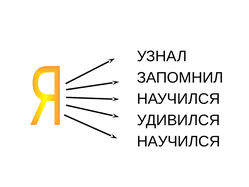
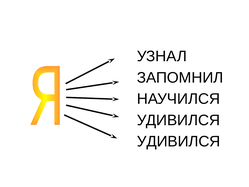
НАУЧИЛСЯ at (179, 141): НАУЧИЛСЯ -> УДИВИЛСЯ
